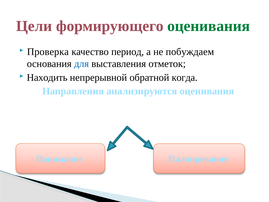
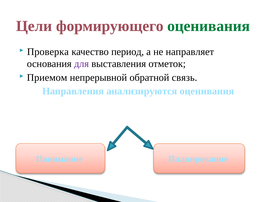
побуждаем: побуждаем -> направляет
для colour: blue -> purple
Находить: Находить -> Приемом
когда: когда -> связь
